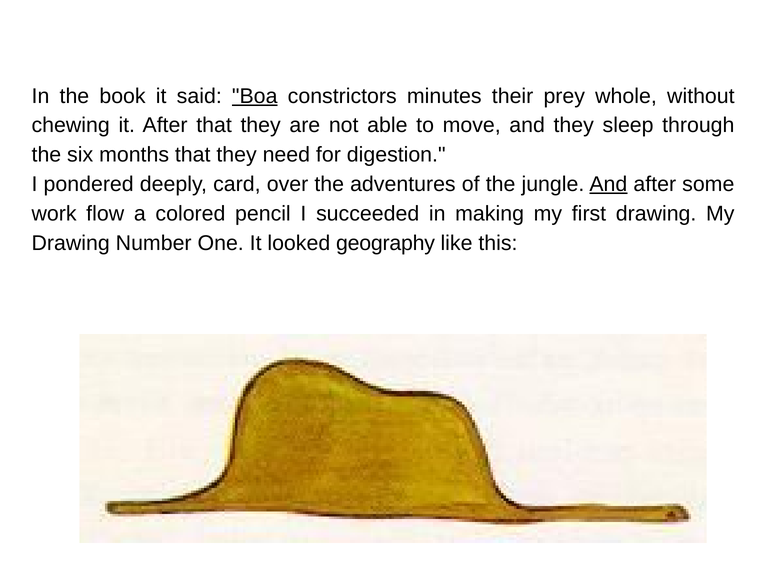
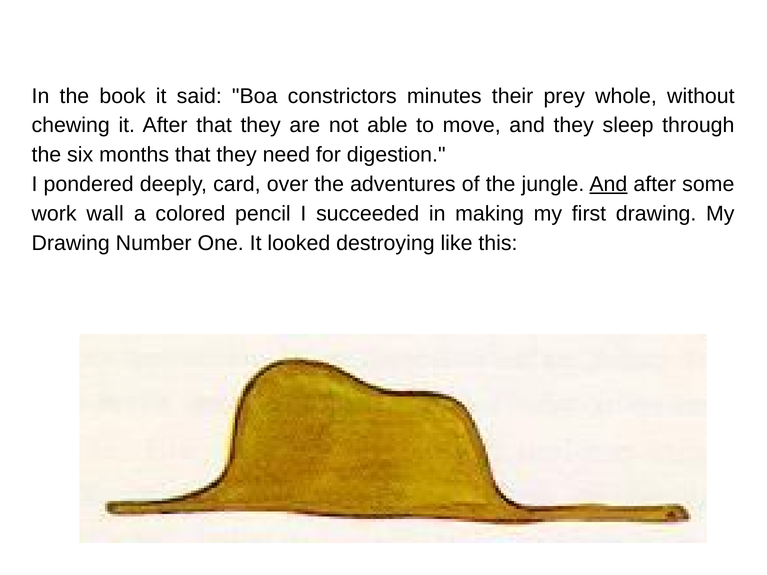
Boa underline: present -> none
flow: flow -> wall
geography: geography -> destroying
